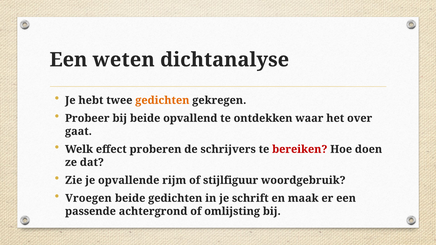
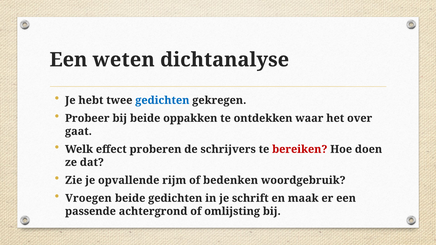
gedichten at (162, 100) colour: orange -> blue
opvallend: opvallend -> oppakken
stijlfiguur: stijlfiguur -> bedenken
